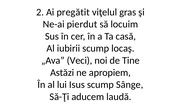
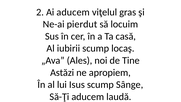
Ai pregătit: pregătit -> aducem
Veci: Veci -> Ales
